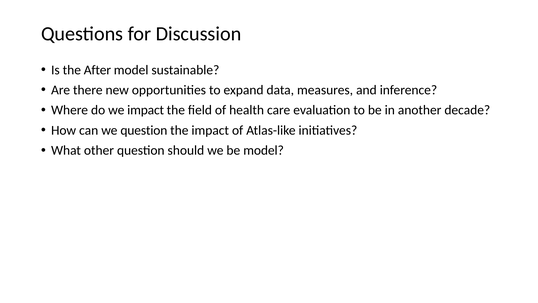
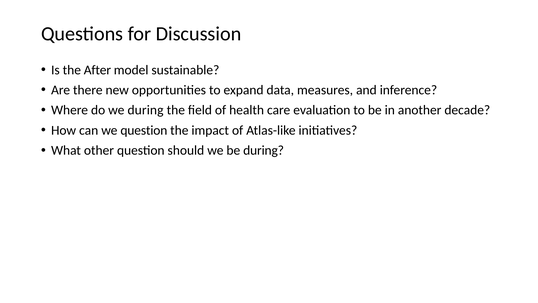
we impact: impact -> during
be model: model -> during
